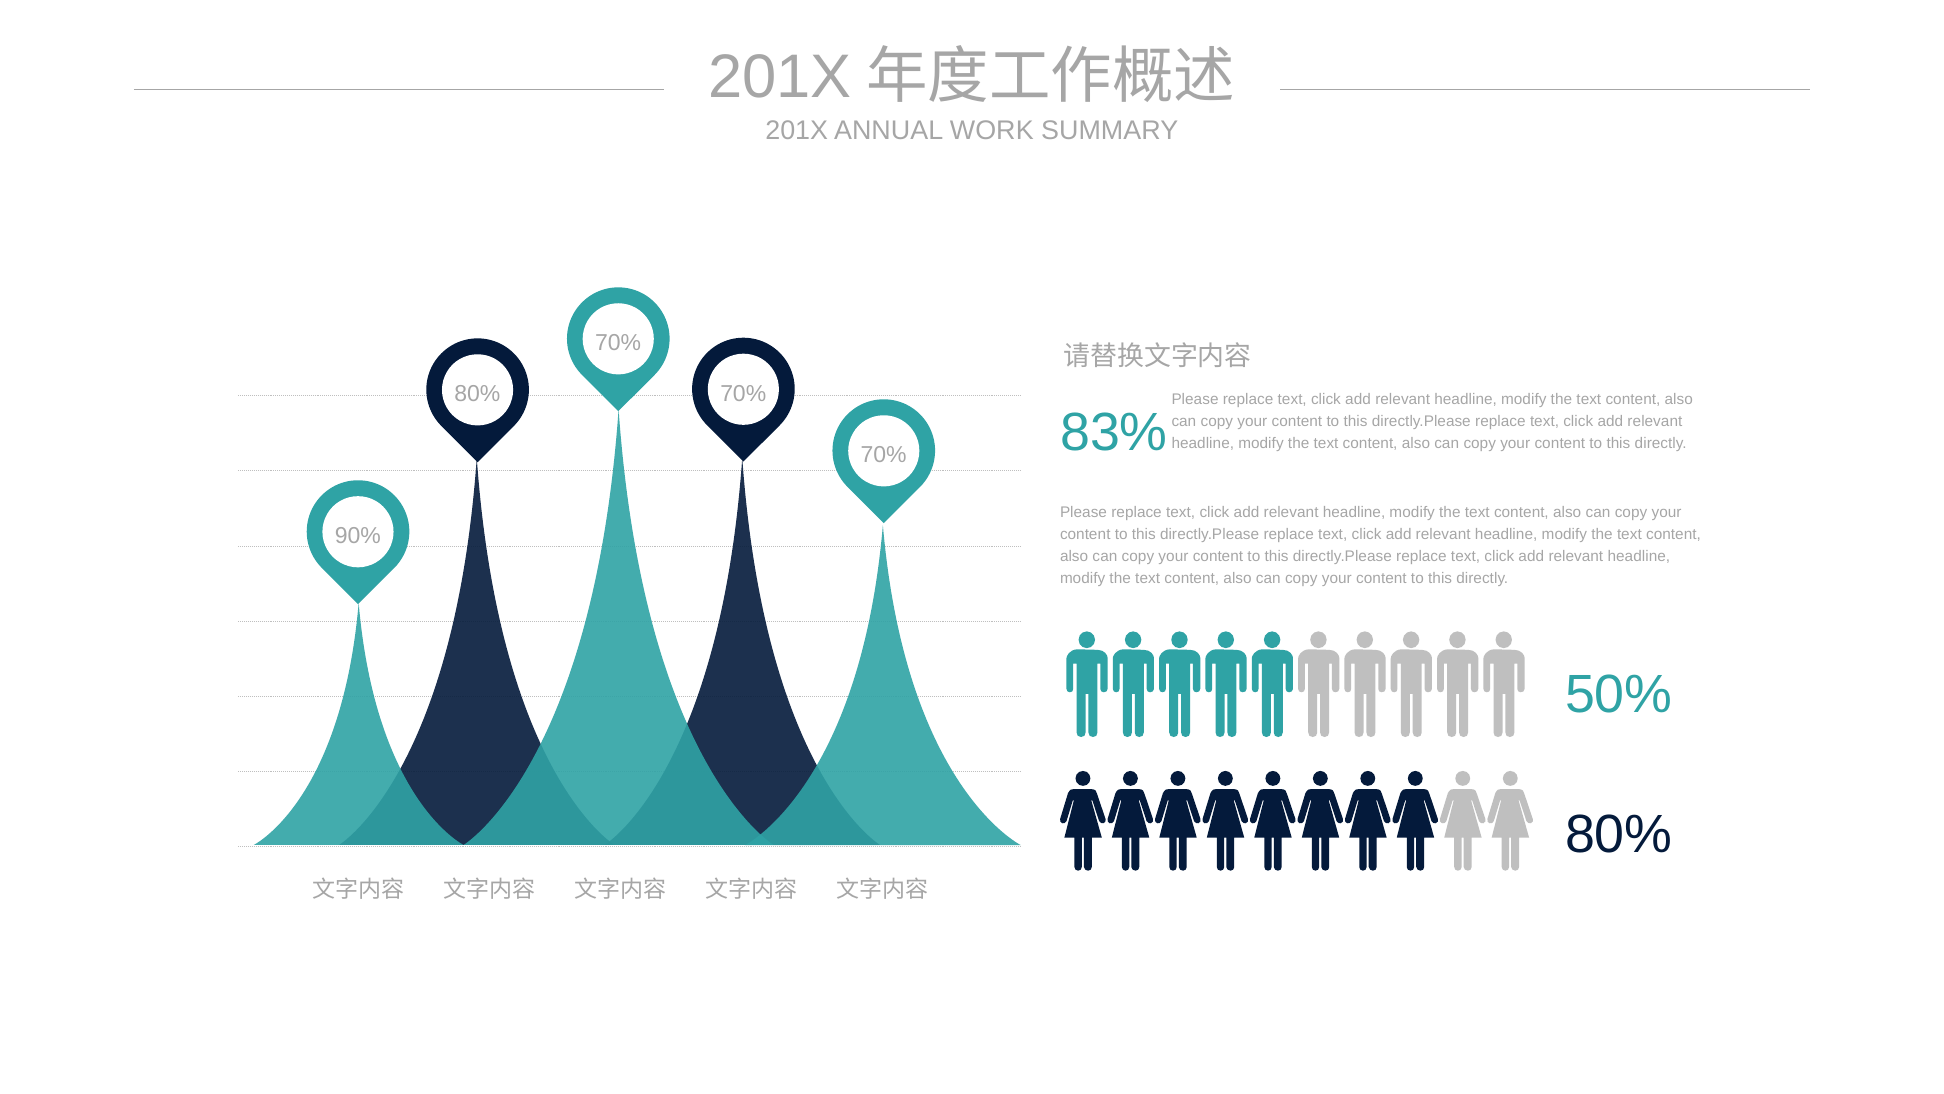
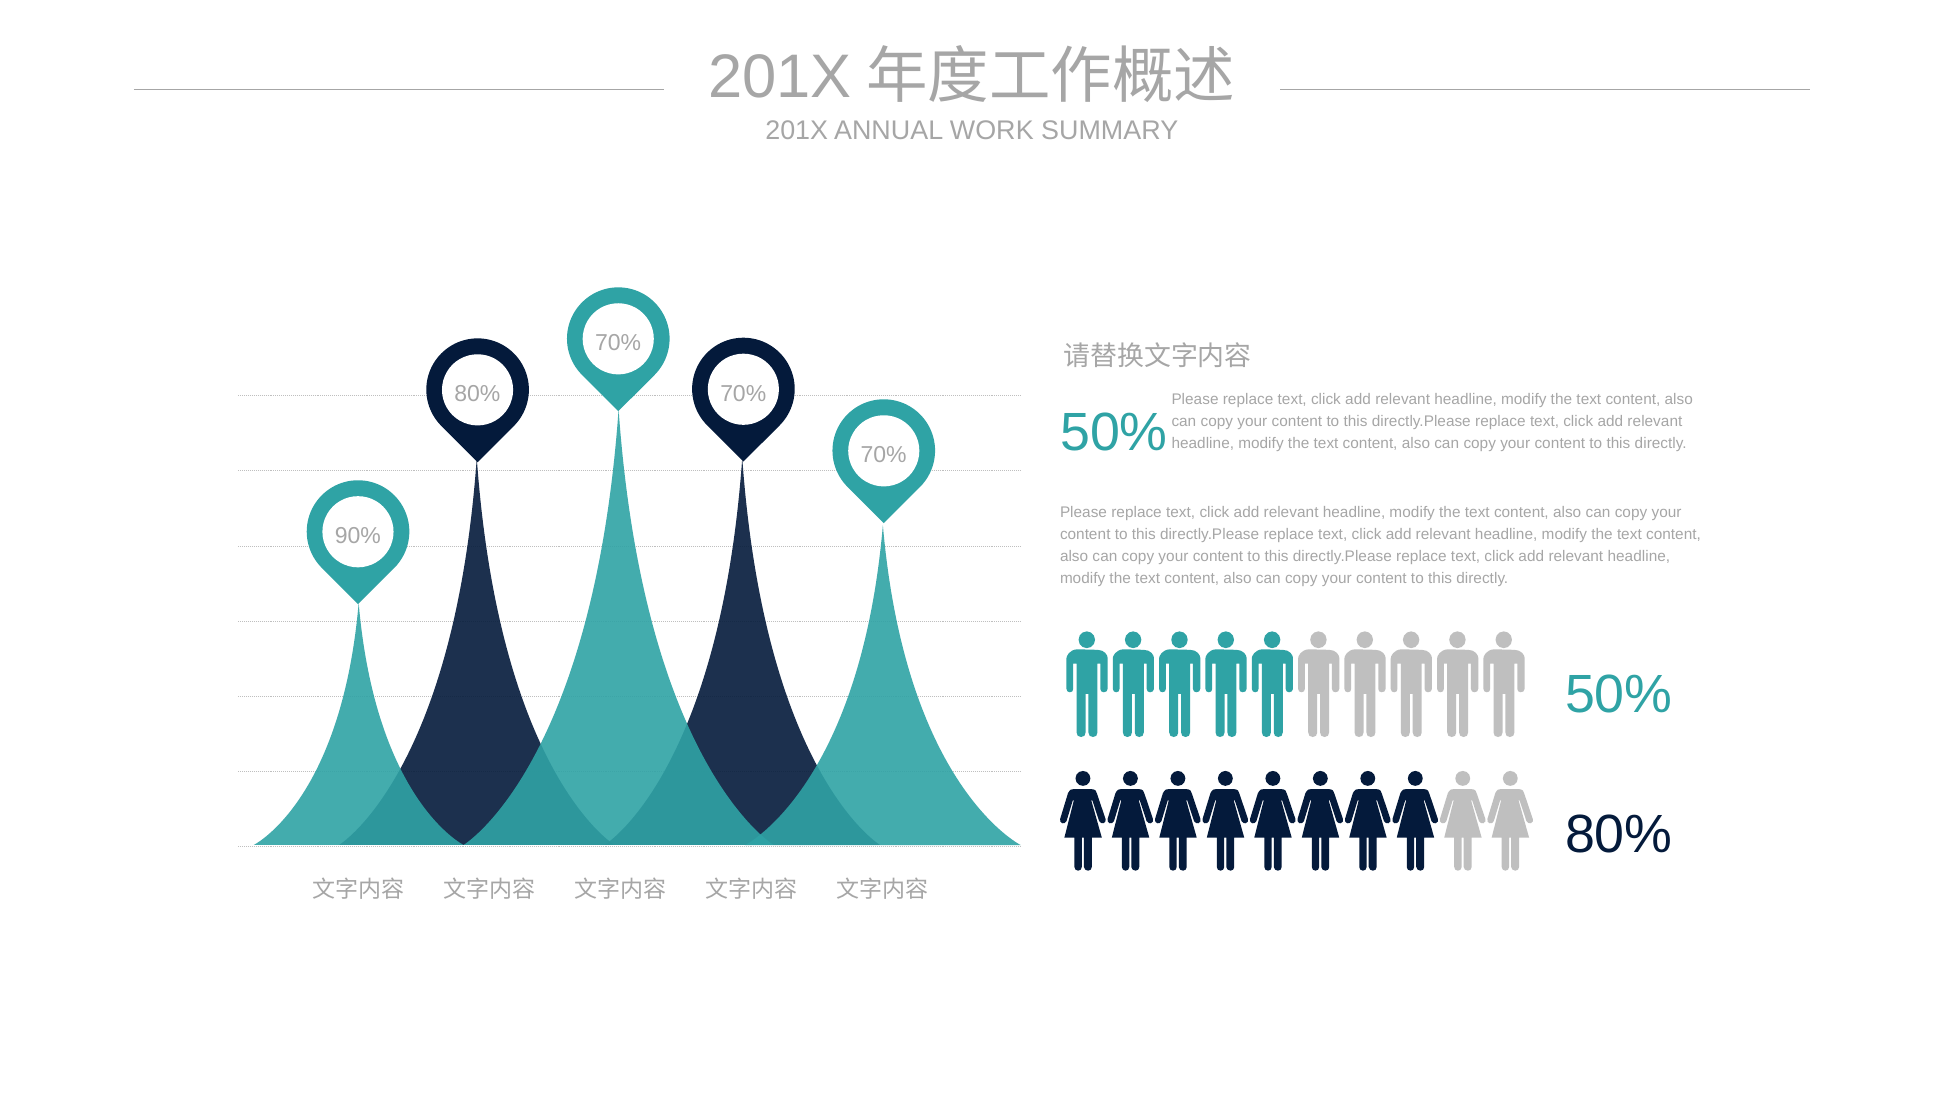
83% at (1114, 433): 83% -> 50%
